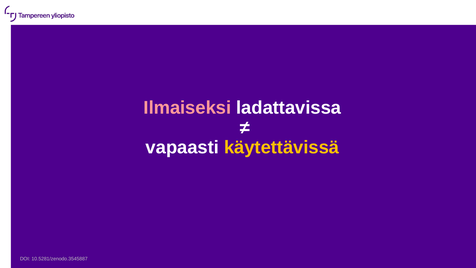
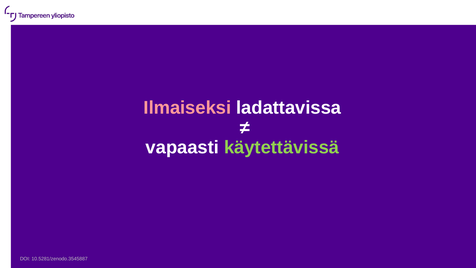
käytettävissä colour: yellow -> light green
